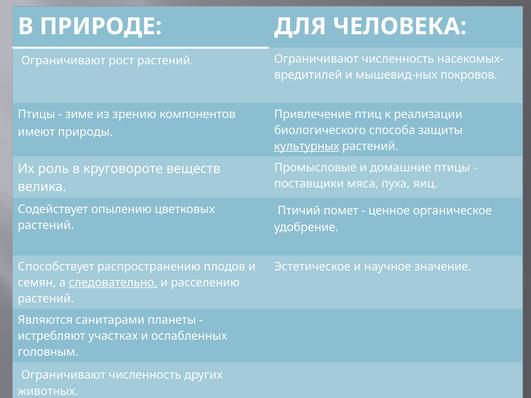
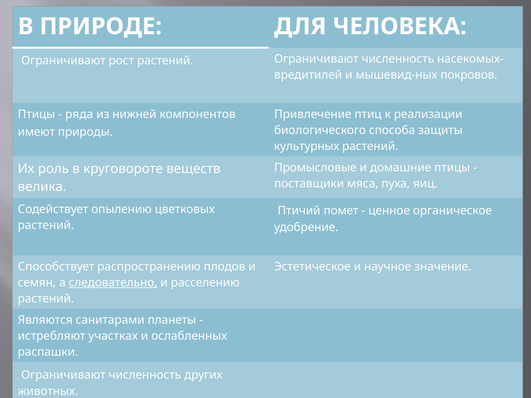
зиме: зиме -> ряда
зрению: зрению -> нижней
культурных underline: present -> none
головным: головным -> распашки
